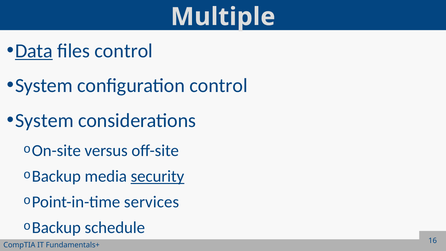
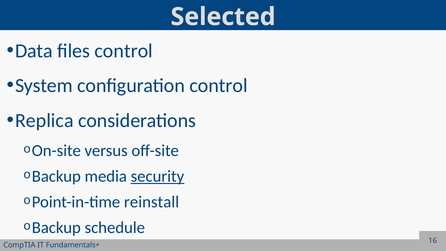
Multiple: Multiple -> Selected
Data underline: present -> none
System at (44, 120): System -> Replica
services: services -> reinstall
